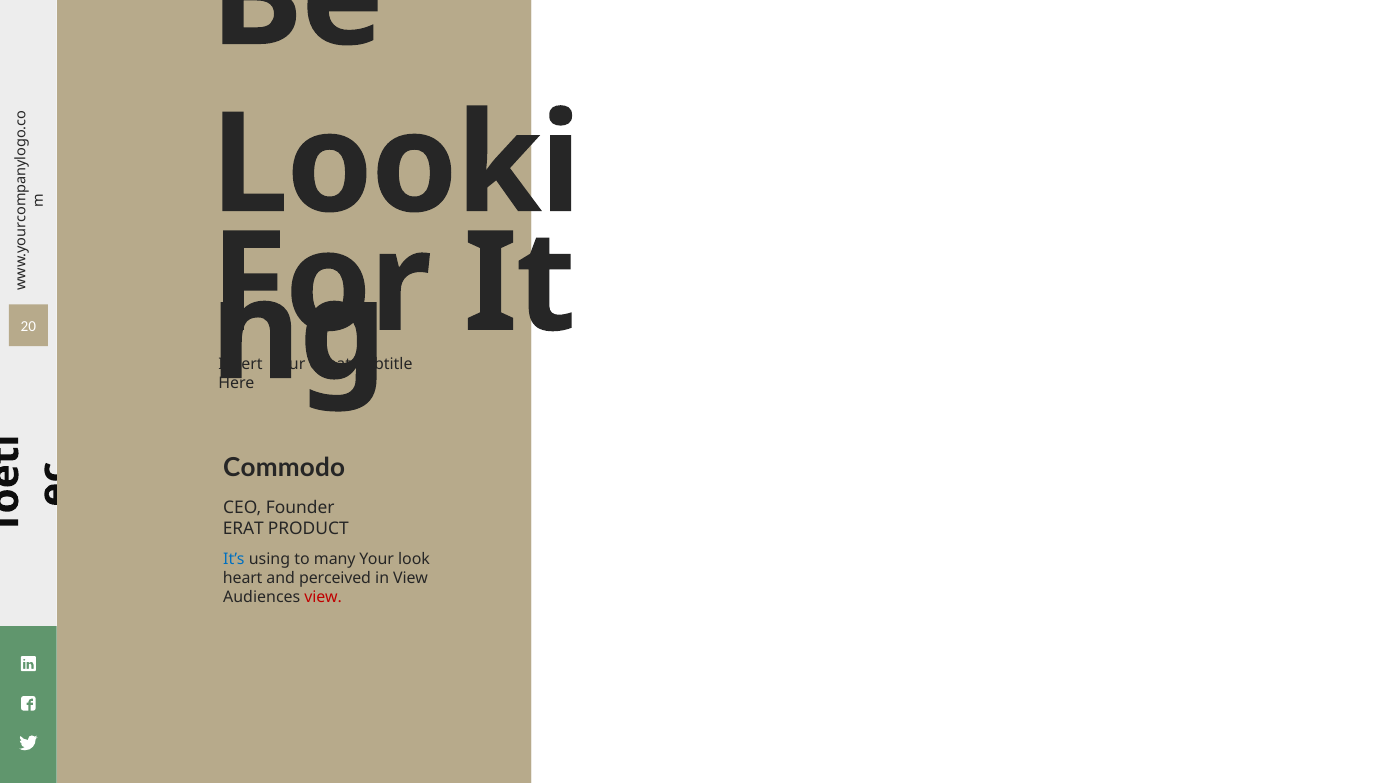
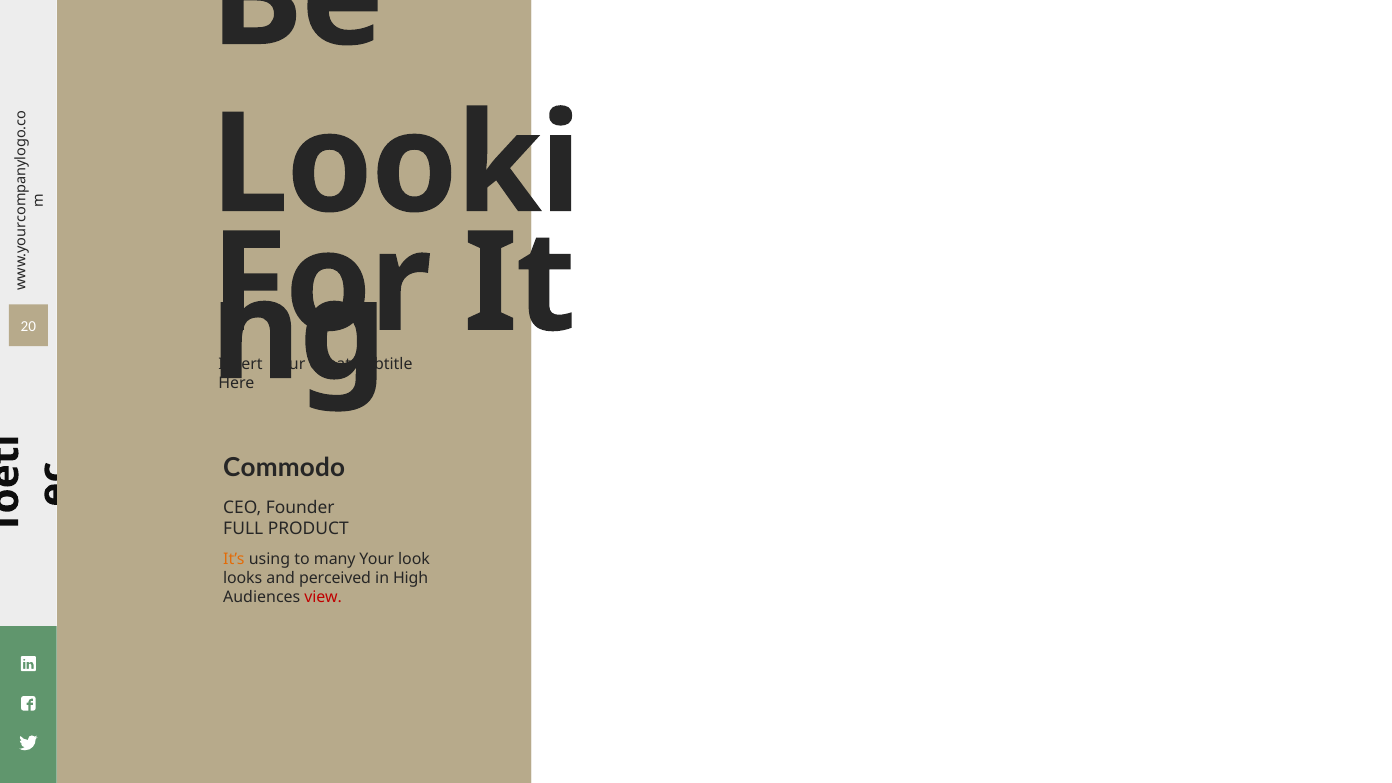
ERAT: ERAT -> FULL
It’s colour: blue -> orange
heart: heart -> looks
in View: View -> High
